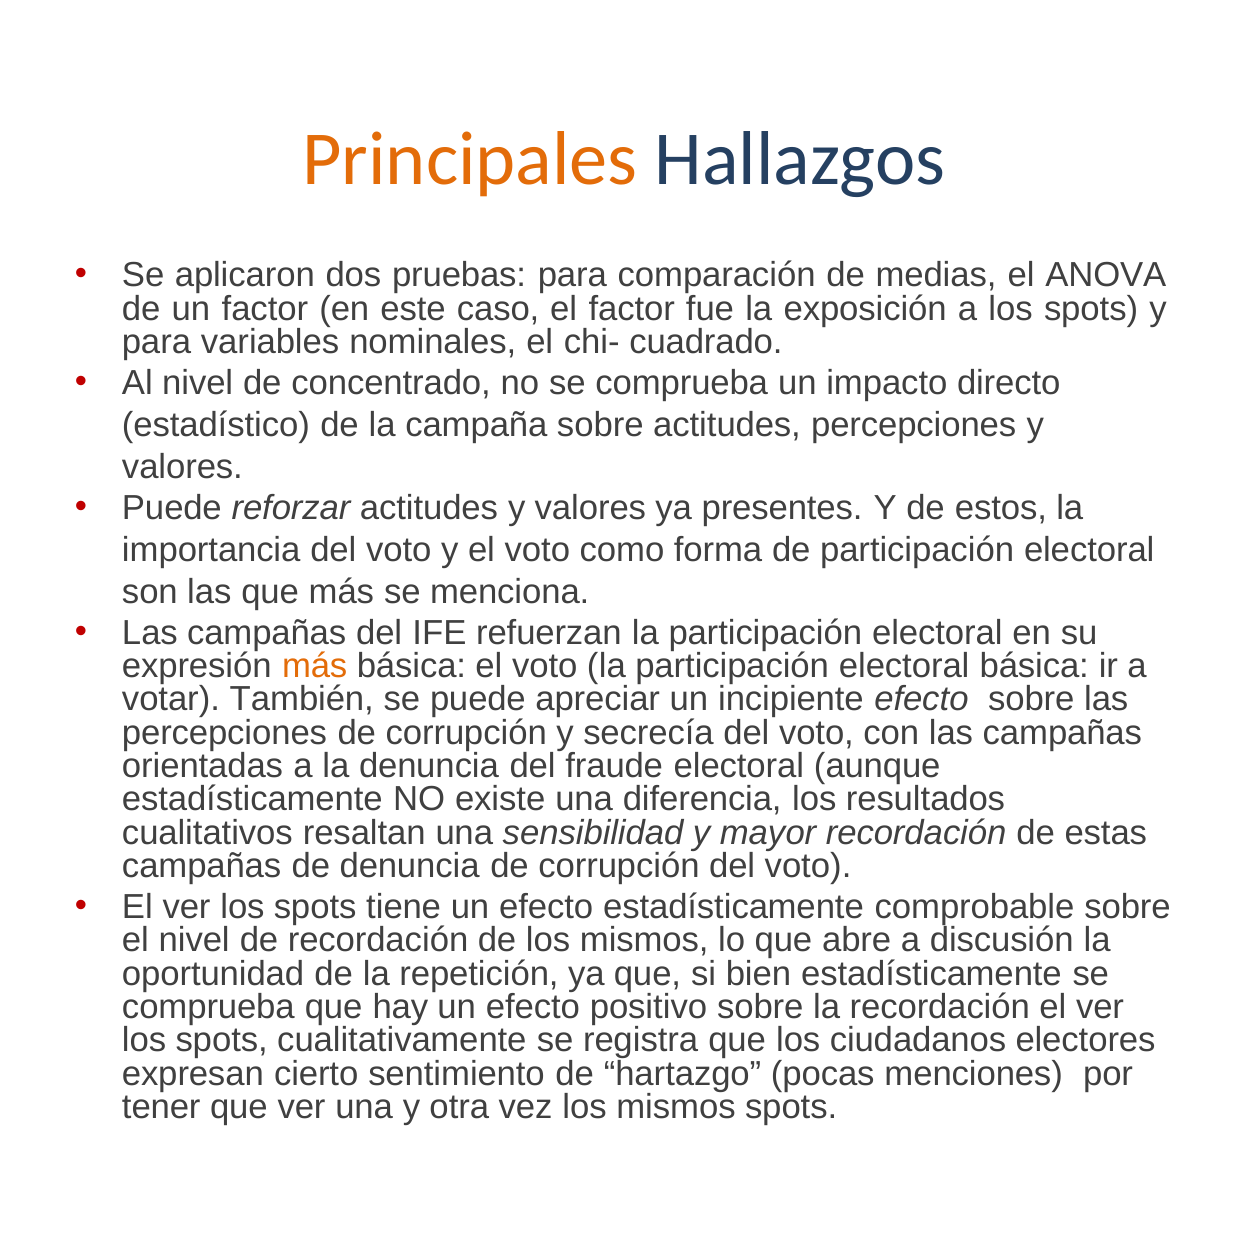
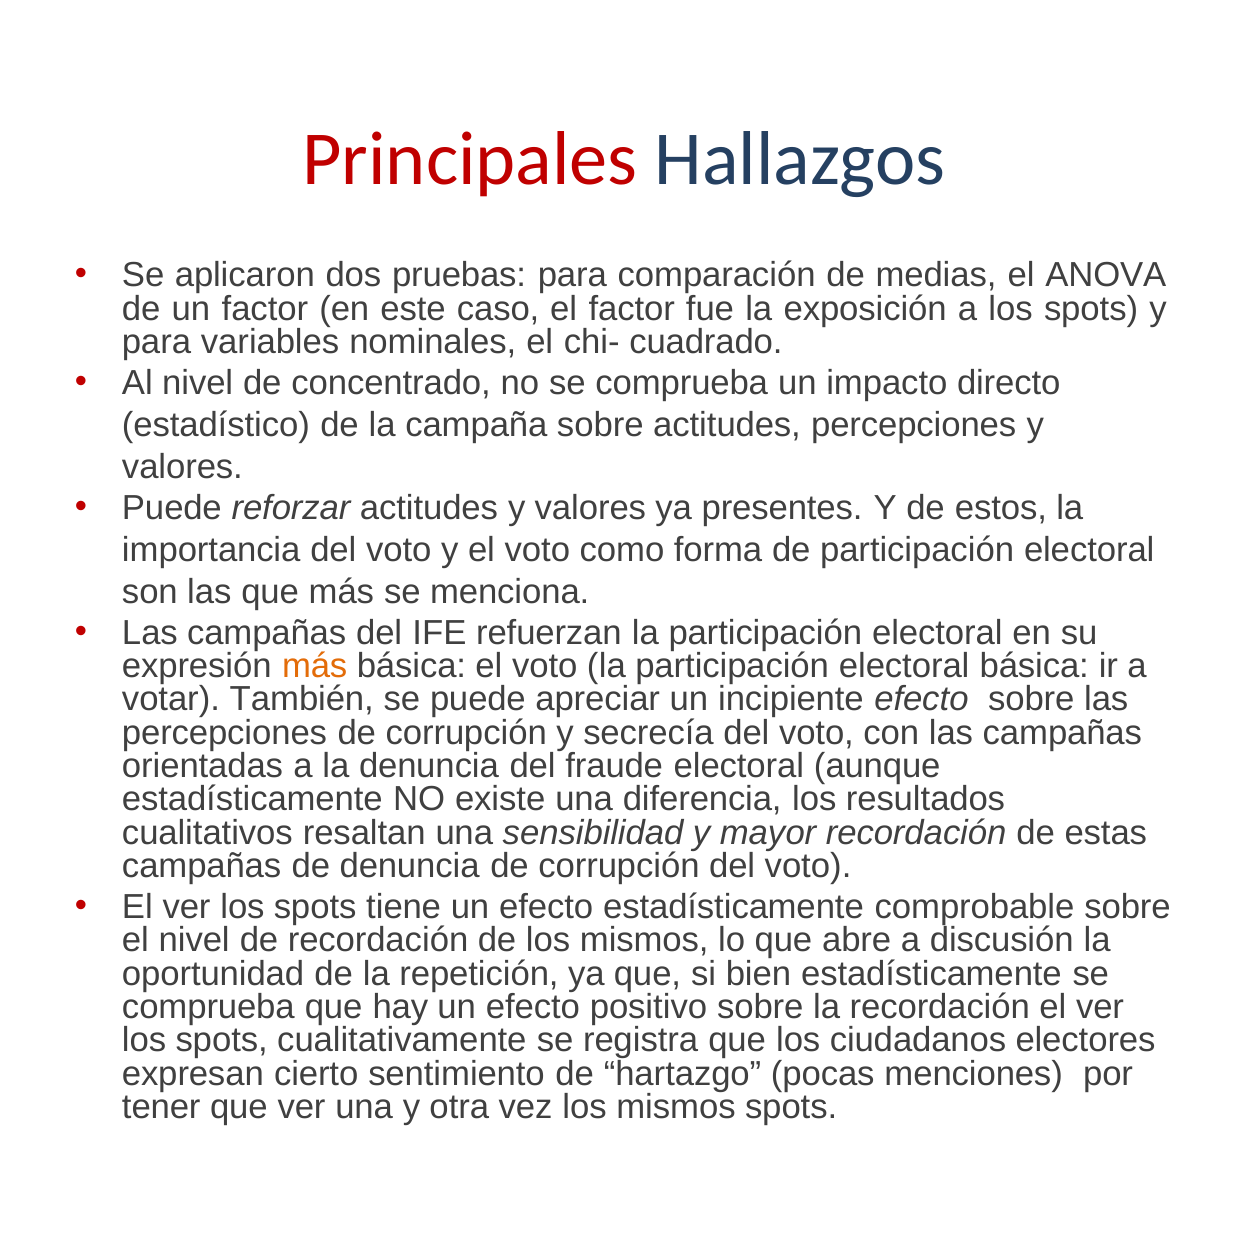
Principales colour: orange -> red
